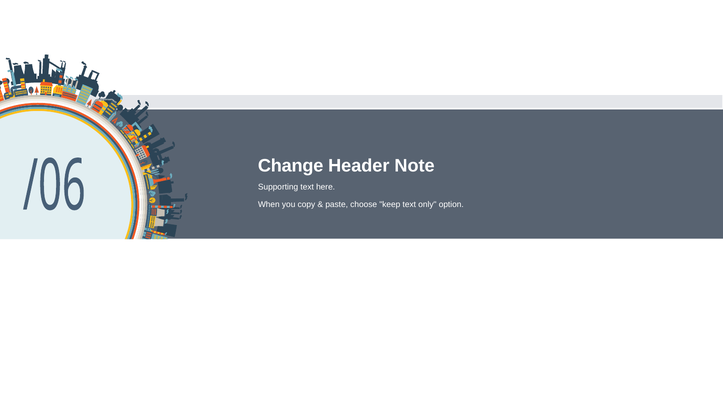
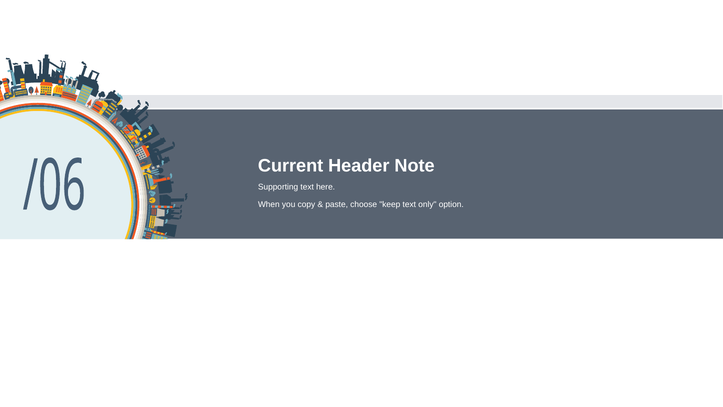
Change: Change -> Current
